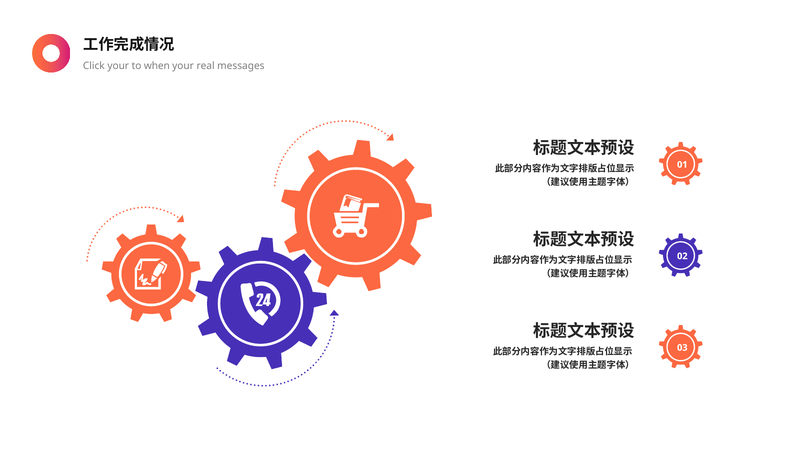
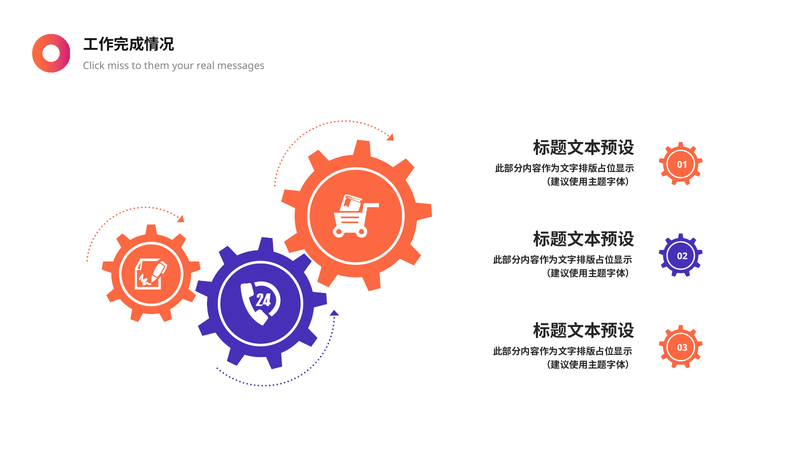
Click your: your -> miss
when: when -> them
